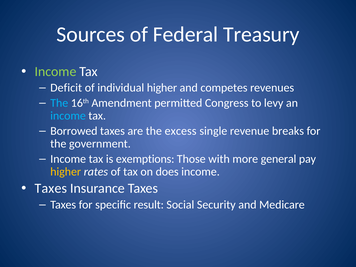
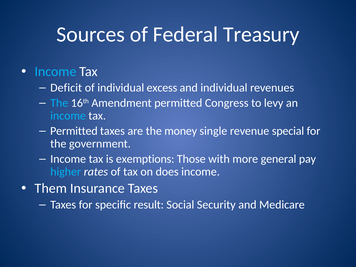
Income at (56, 71) colour: light green -> light blue
individual higher: higher -> excess
and competes: competes -> individual
Borrowed at (74, 131): Borrowed -> Permitted
excess: excess -> money
breaks: breaks -> special
higher at (66, 172) colour: yellow -> light blue
Taxes at (51, 188): Taxes -> Them
